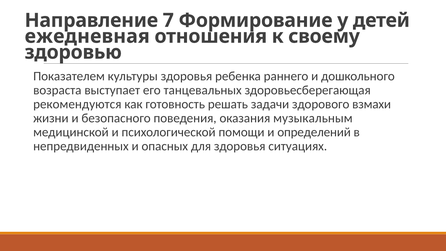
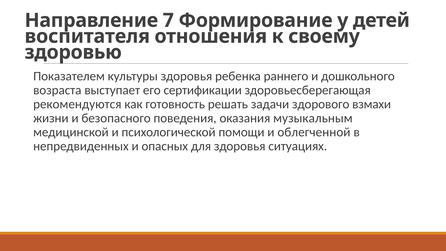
ежедневная: ежедневная -> воспитателя
танцевальных: танцевальных -> сертификации
определений: определений -> облегченной
